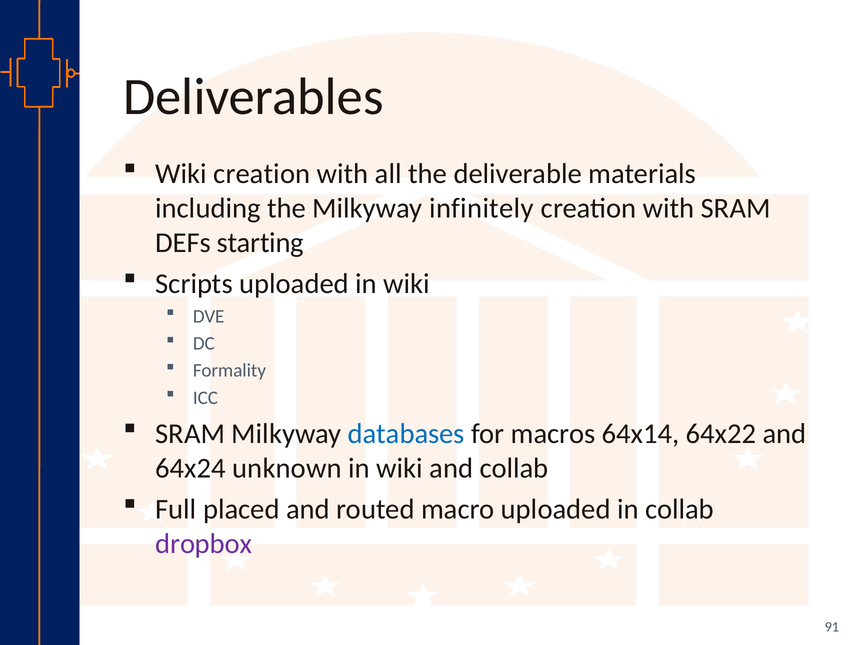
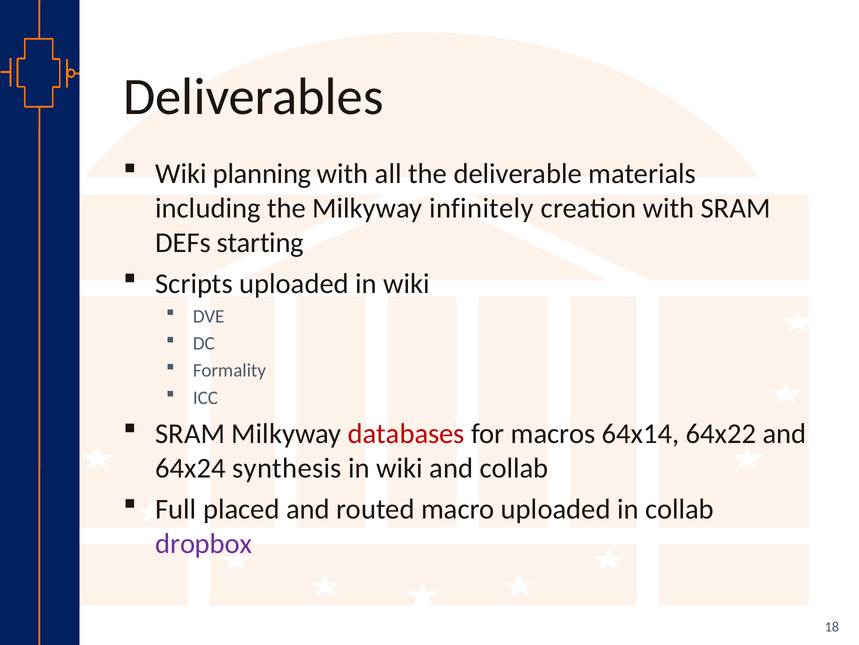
Wiki creation: creation -> planning
databases colour: blue -> red
unknown: unknown -> synthesis
91: 91 -> 18
